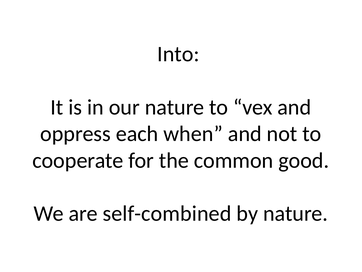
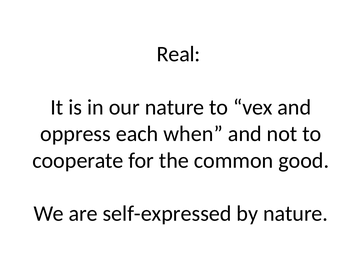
Into: Into -> Real
self-combined: self-combined -> self-expressed
